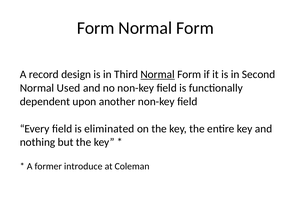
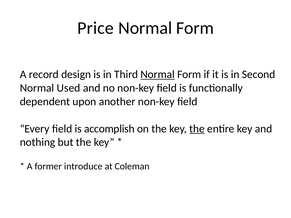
Form at (96, 28): Form -> Price
eliminated: eliminated -> accomplish
the at (197, 129) underline: none -> present
